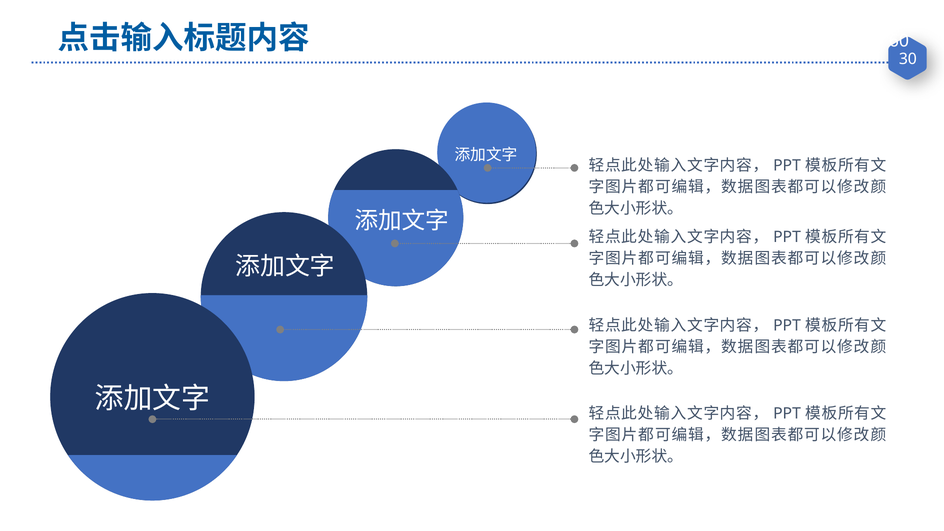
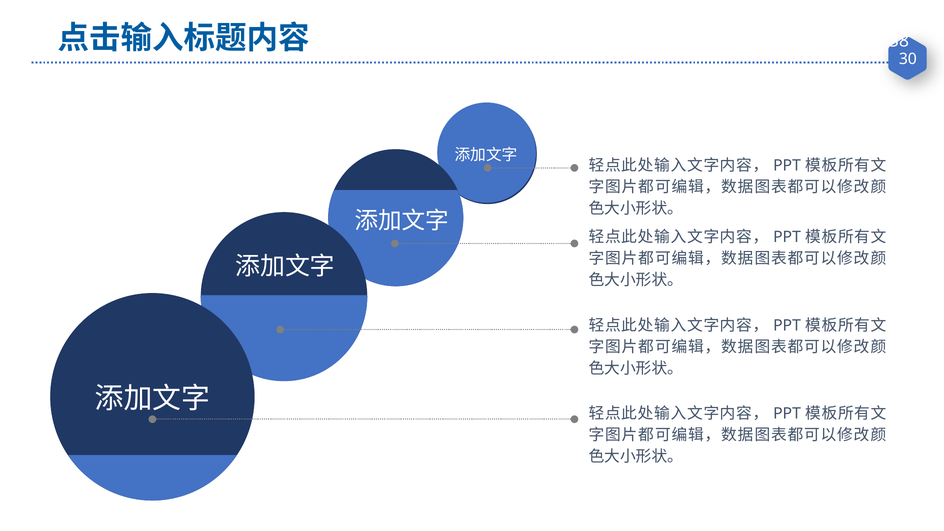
60: 60 -> 38
